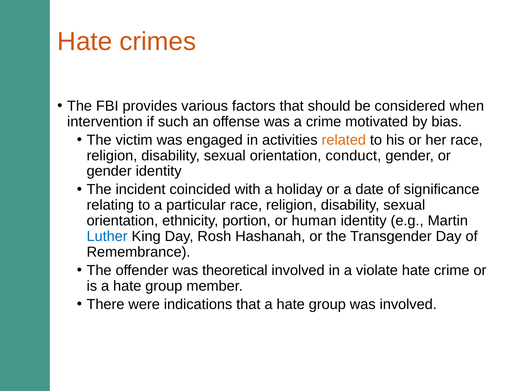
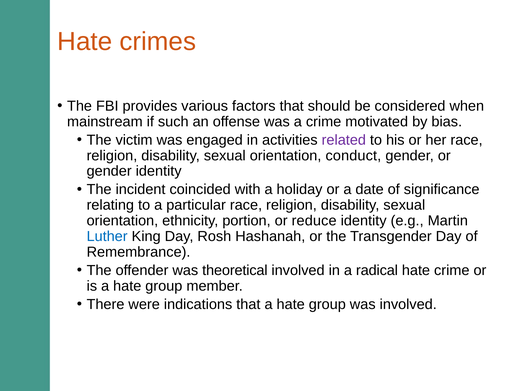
intervention: intervention -> mainstream
related colour: orange -> purple
human: human -> reduce
violate: violate -> radical
